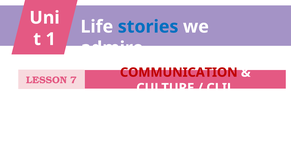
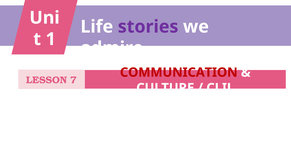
stories colour: blue -> purple
